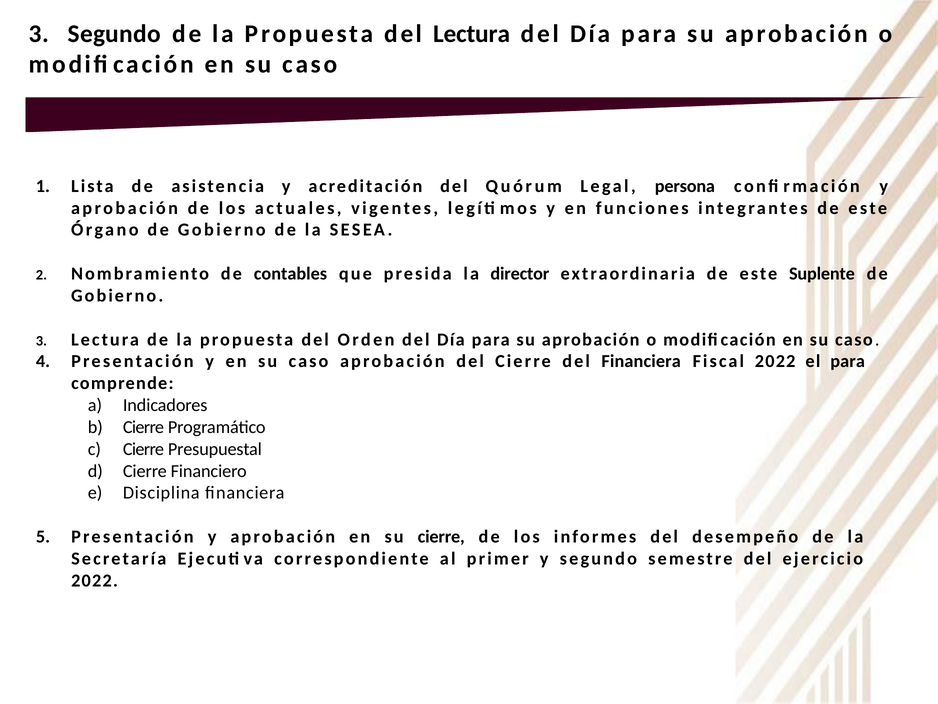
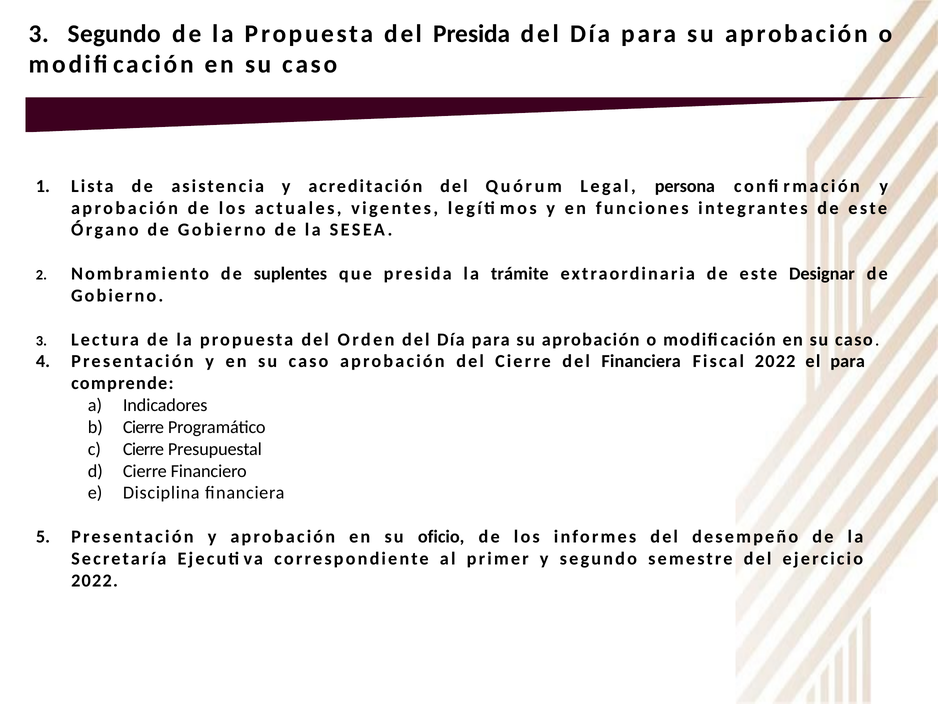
del Lectura: Lectura -> Presida
contables: contables -> suplentes
director: director -> trámite
Suplente: Suplente -> Designar
su cierre: cierre -> oficio
